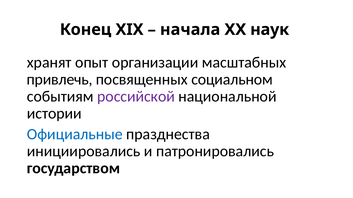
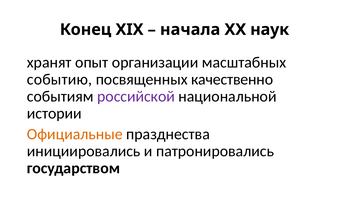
привлечь: привлечь -> событию
социальном: социальном -> качественно
Официальные colour: blue -> orange
